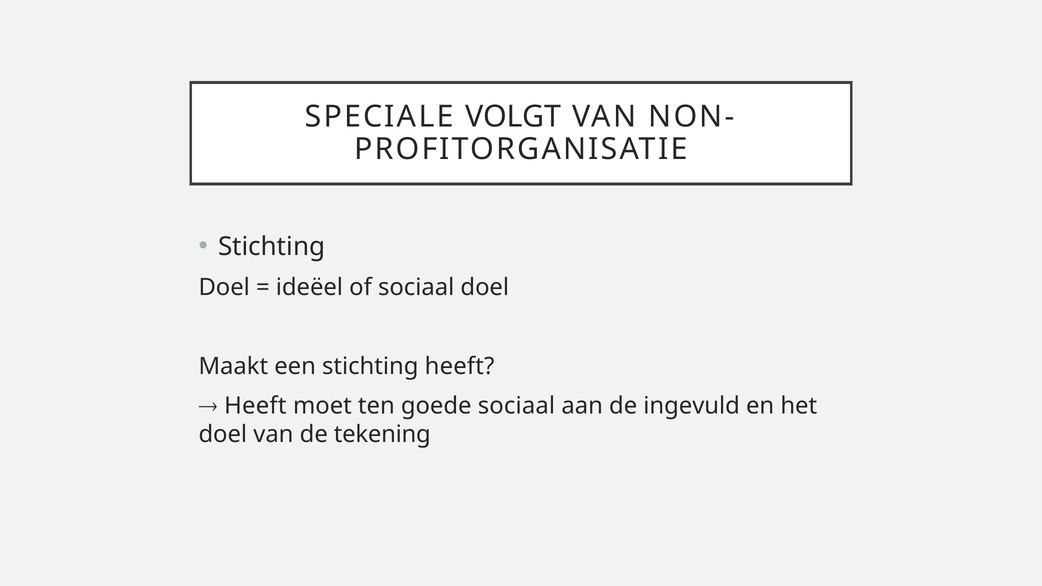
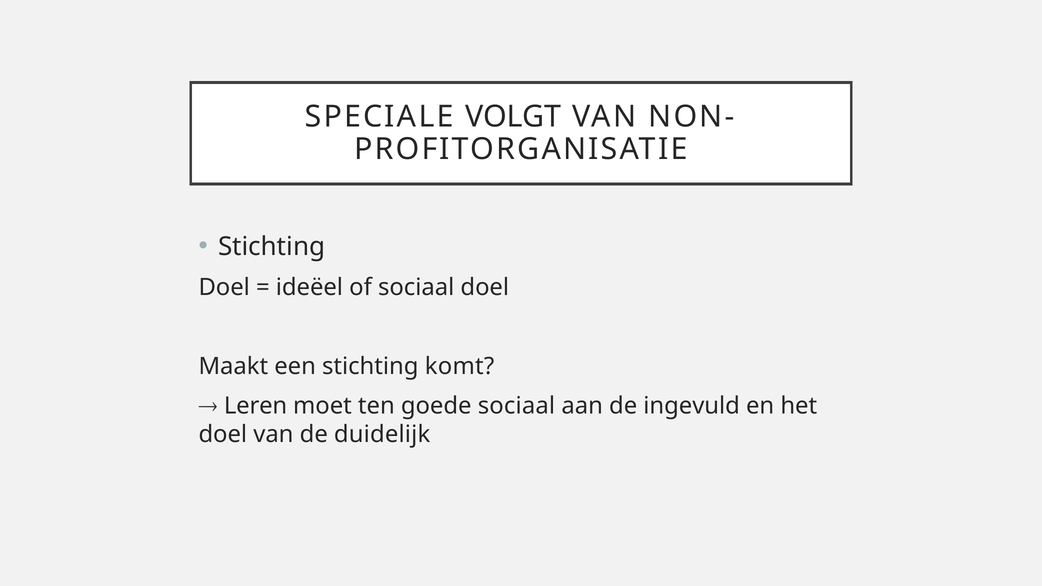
stichting heeft: heeft -> komt
Heeft at (255, 406): Heeft -> Leren
tekening: tekening -> duidelijk
